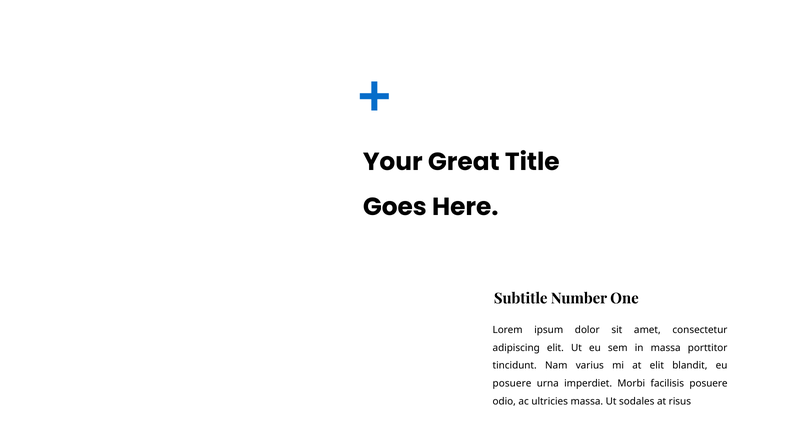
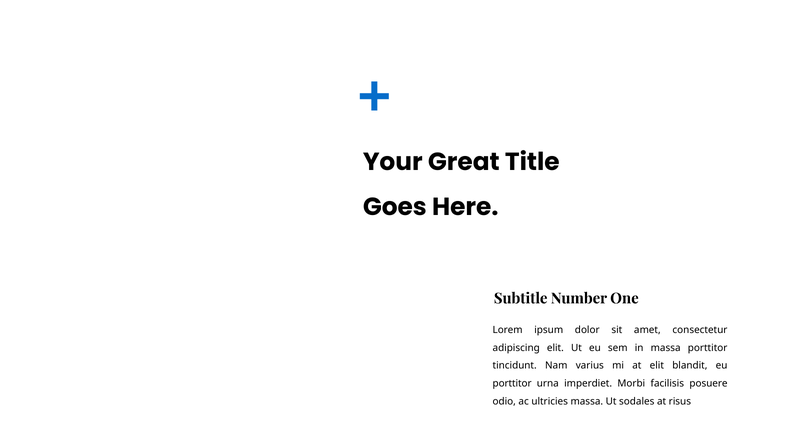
posuere at (512, 384): posuere -> porttitor
